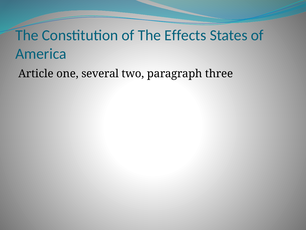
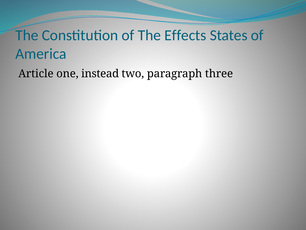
several: several -> instead
